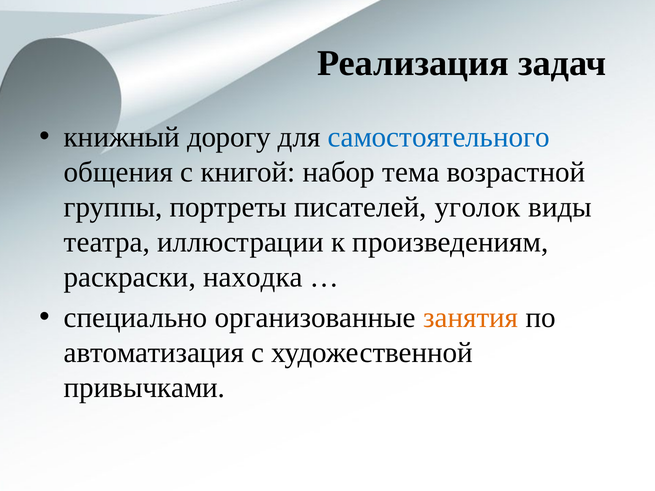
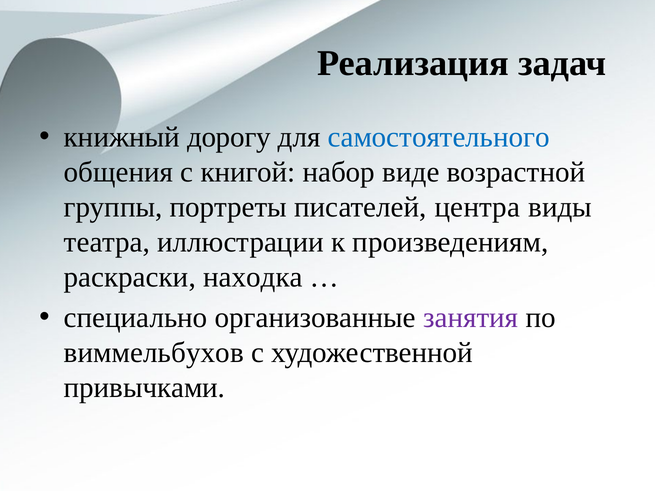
тема: тема -> виде
уголок: уголок -> центра
занятия colour: orange -> purple
автоматизация: автоматизация -> виммельбухов
